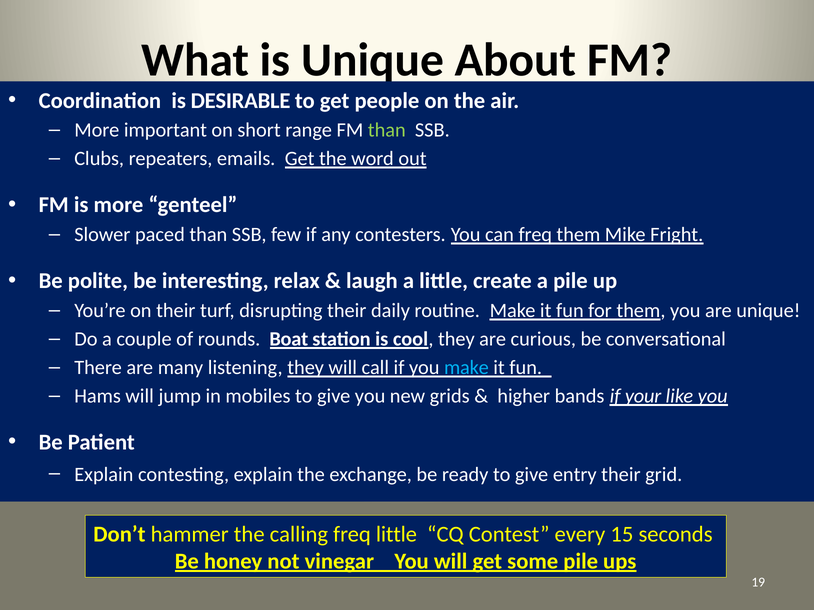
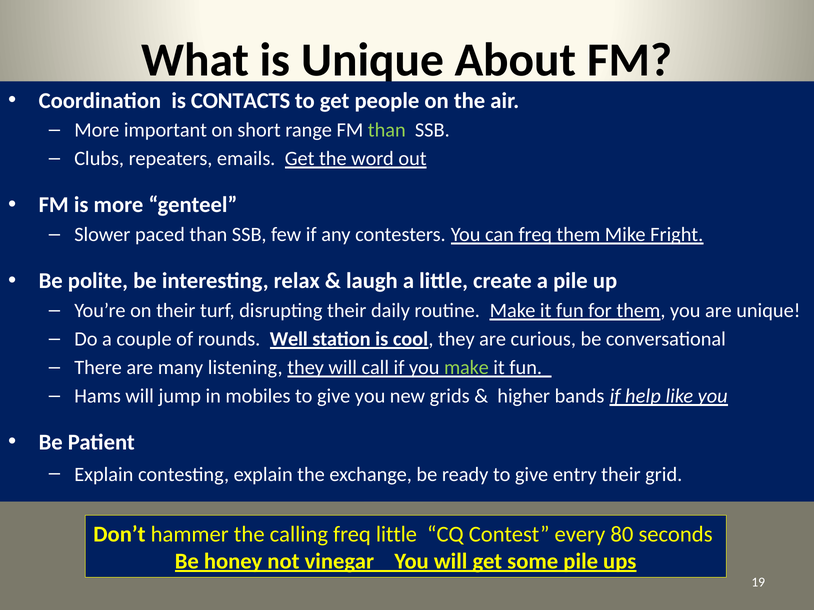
DESIRABLE: DESIRABLE -> CONTACTS
Boat: Boat -> Well
make at (466, 368) colour: light blue -> light green
your: your -> help
15: 15 -> 80
